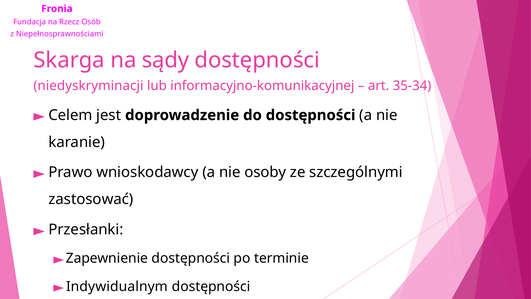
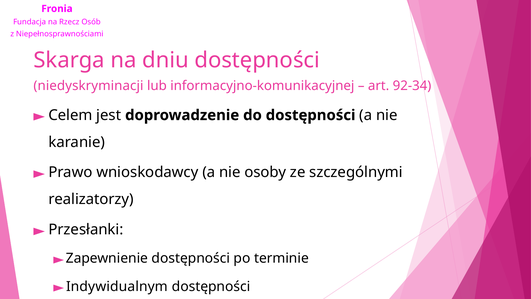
sądy: sądy -> dniu
35-34: 35-34 -> 92-34
zastosować: zastosować -> realizatorzy
